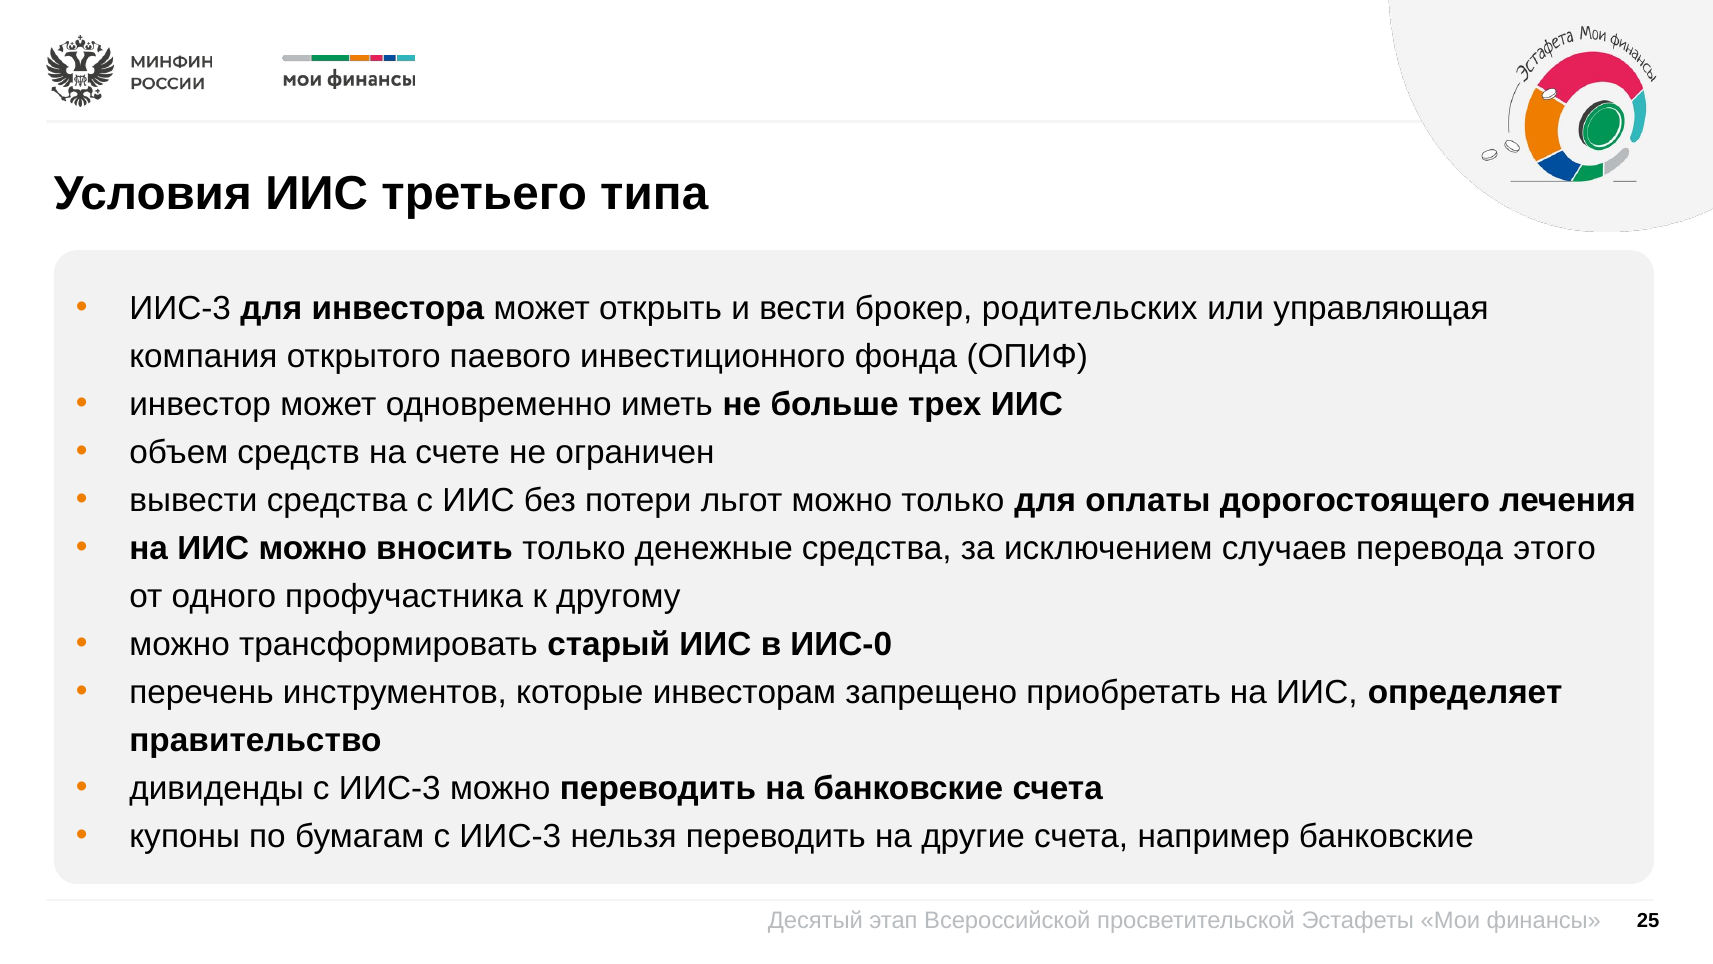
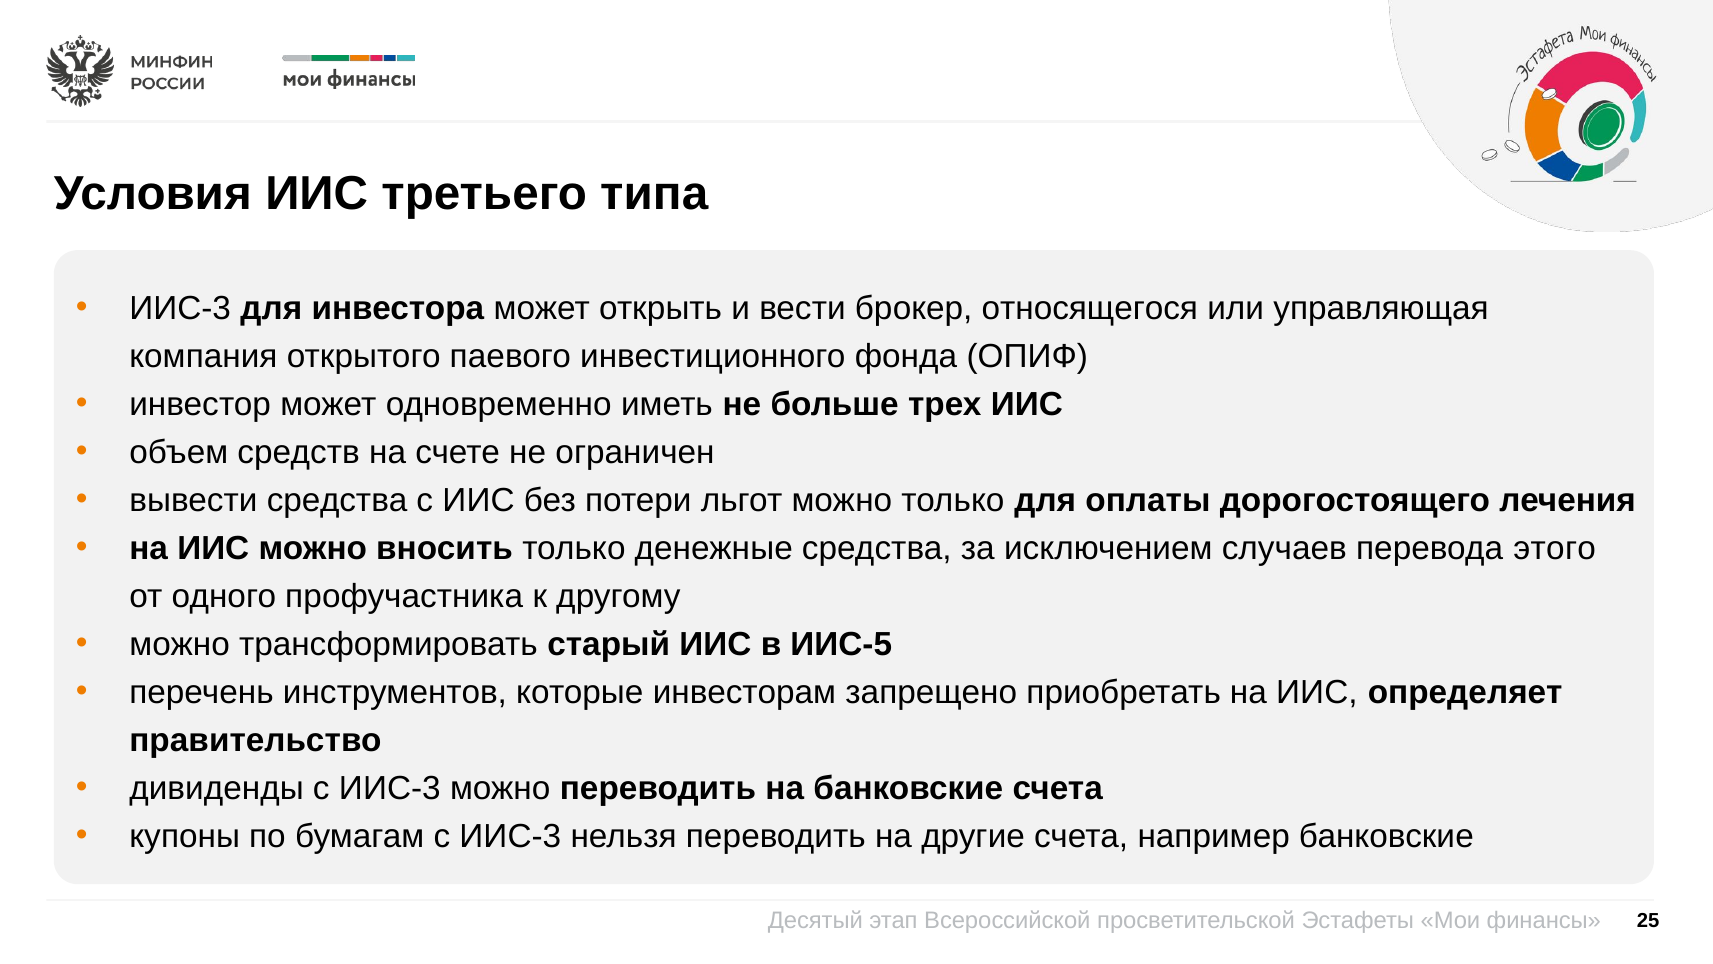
родительских: родительских -> относящегося
ИИС-0: ИИС-0 -> ИИС-5
